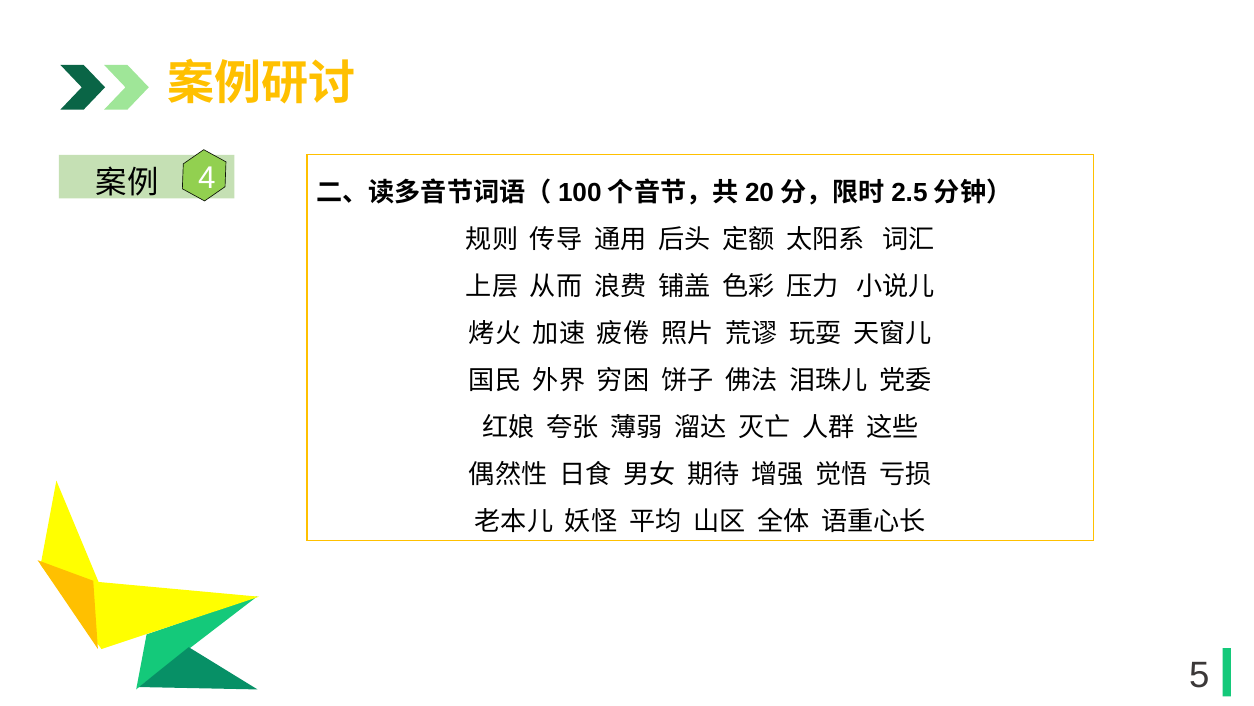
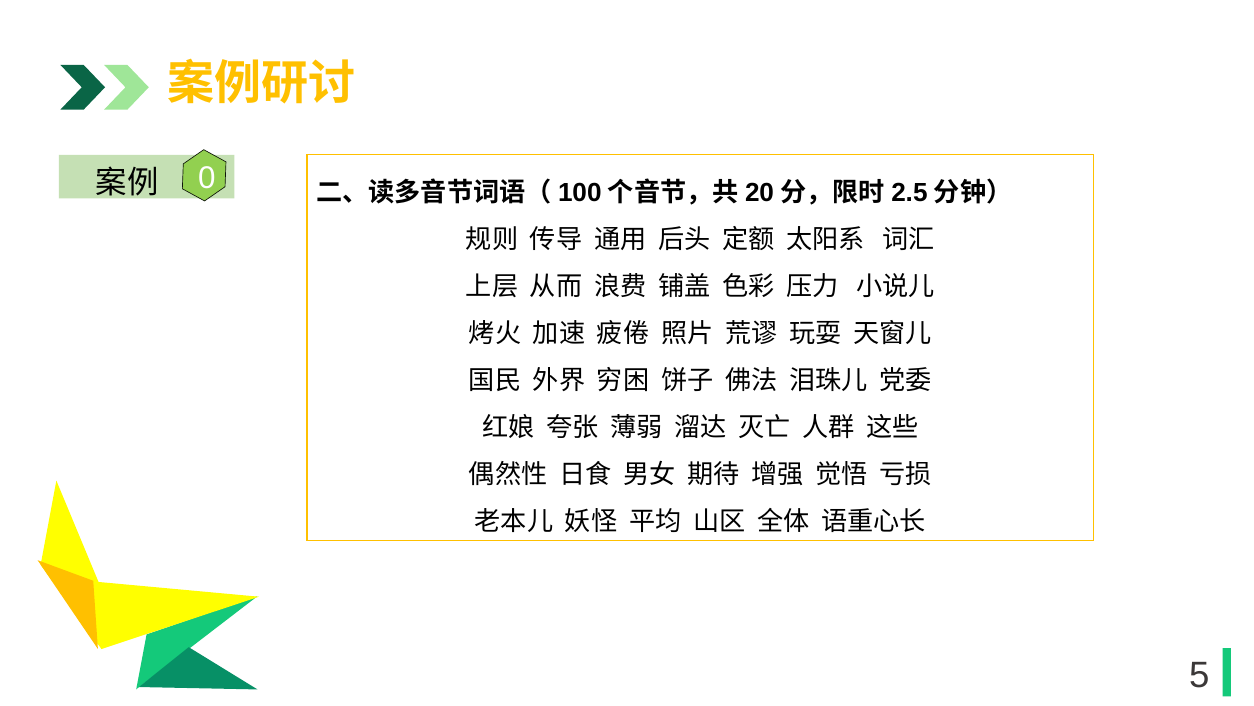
4: 4 -> 0
